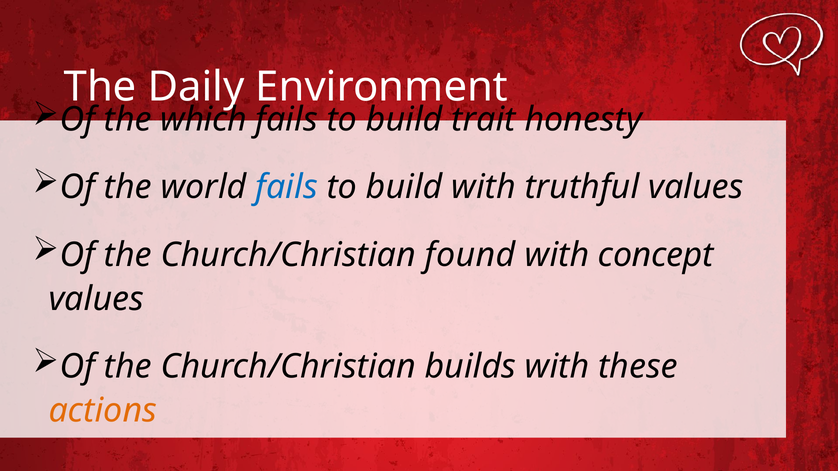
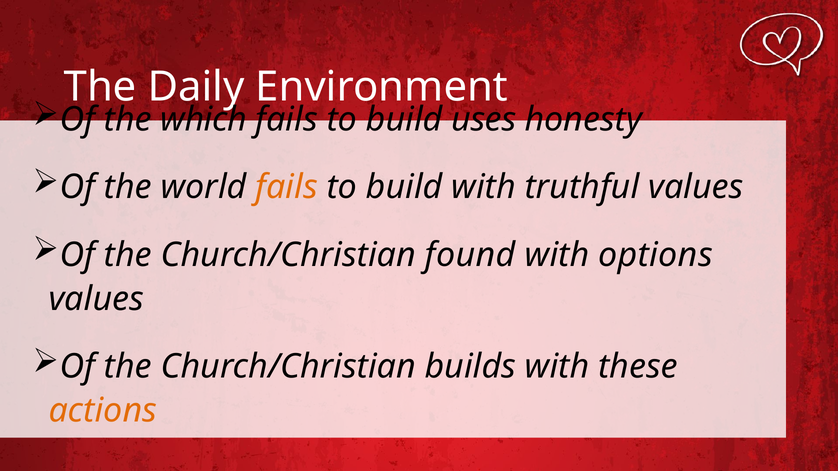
trait: trait -> uses
fails at (287, 187) colour: blue -> orange
concept: concept -> options
